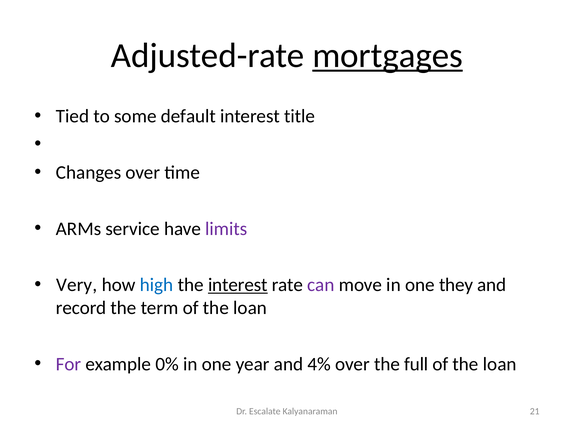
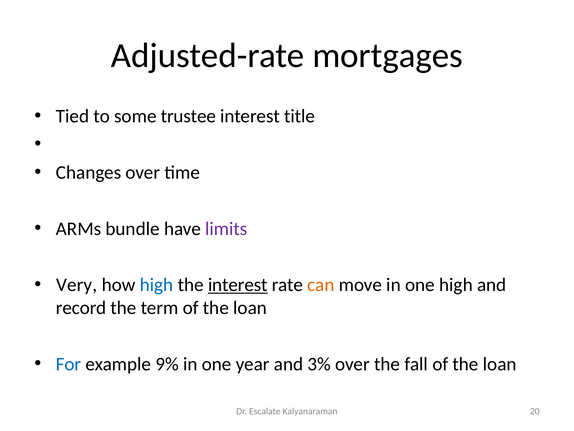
mortgages underline: present -> none
default: default -> trustee
service: service -> bundle
can colour: purple -> orange
one they: they -> high
For colour: purple -> blue
0%: 0% -> 9%
4%: 4% -> 3%
full: full -> fall
21: 21 -> 20
